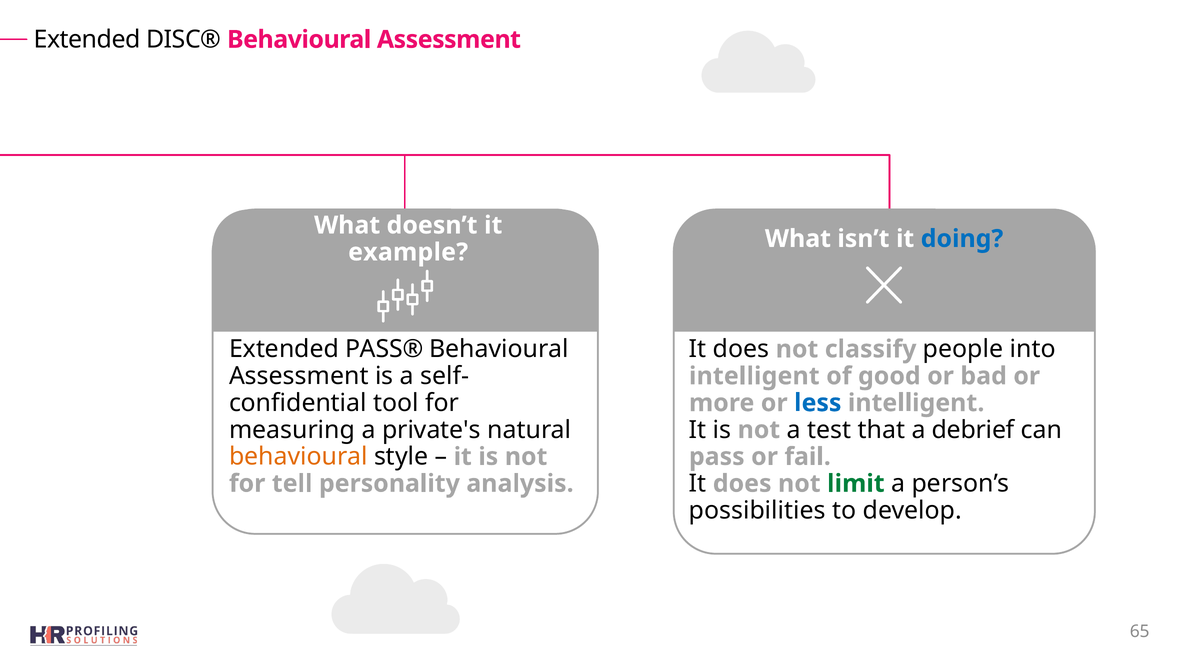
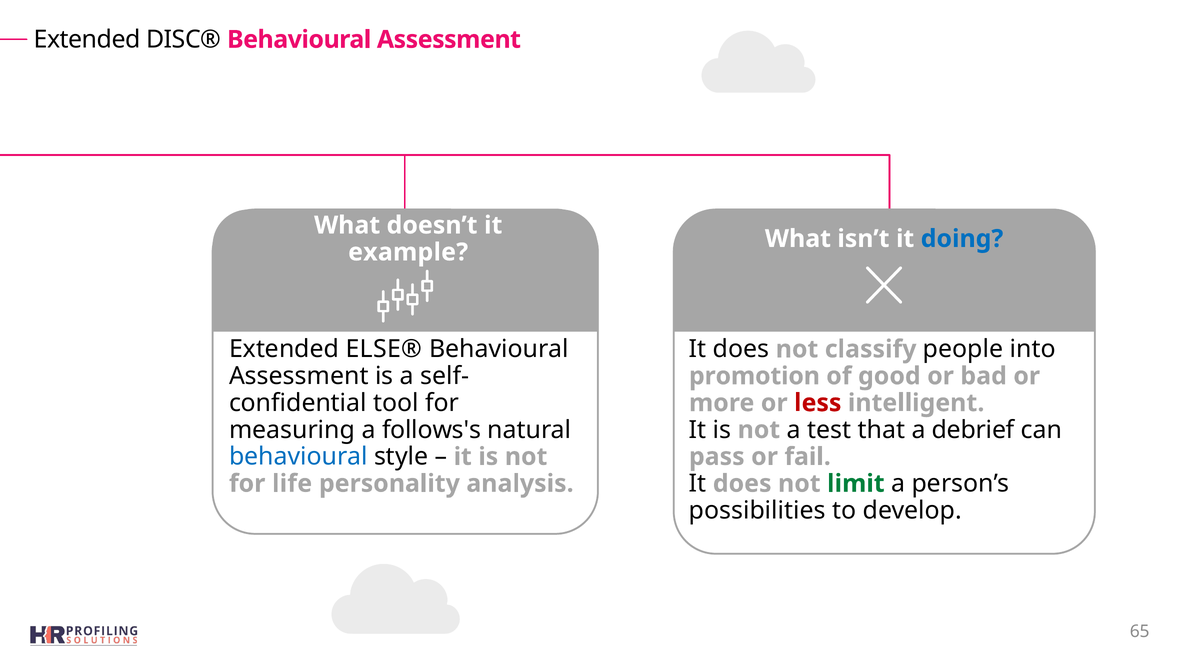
PASS®: PASS® -> ELSE®
intelligent at (754, 376): intelligent -> promotion
less colour: blue -> red
private's: private's -> follows's
behavioural at (298, 457) colour: orange -> blue
tell: tell -> life
